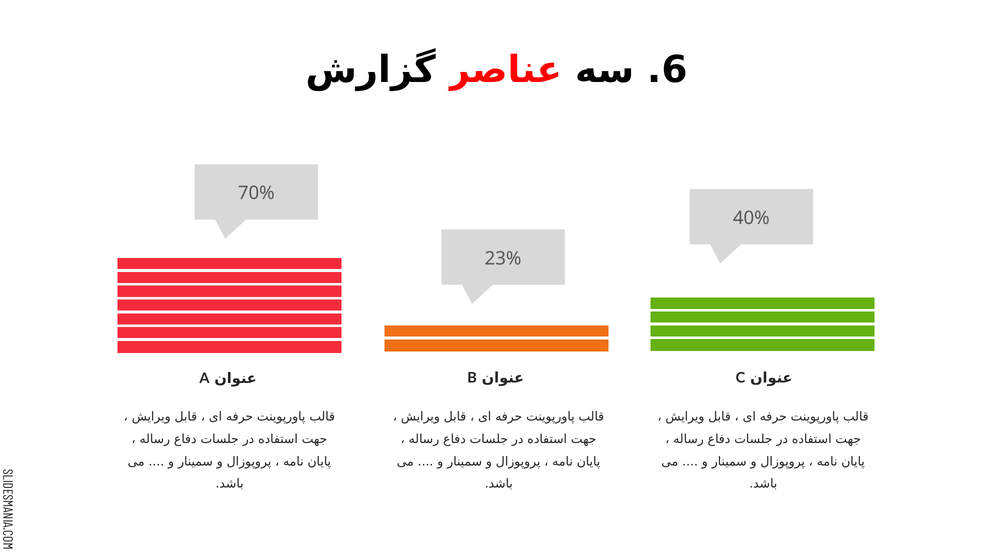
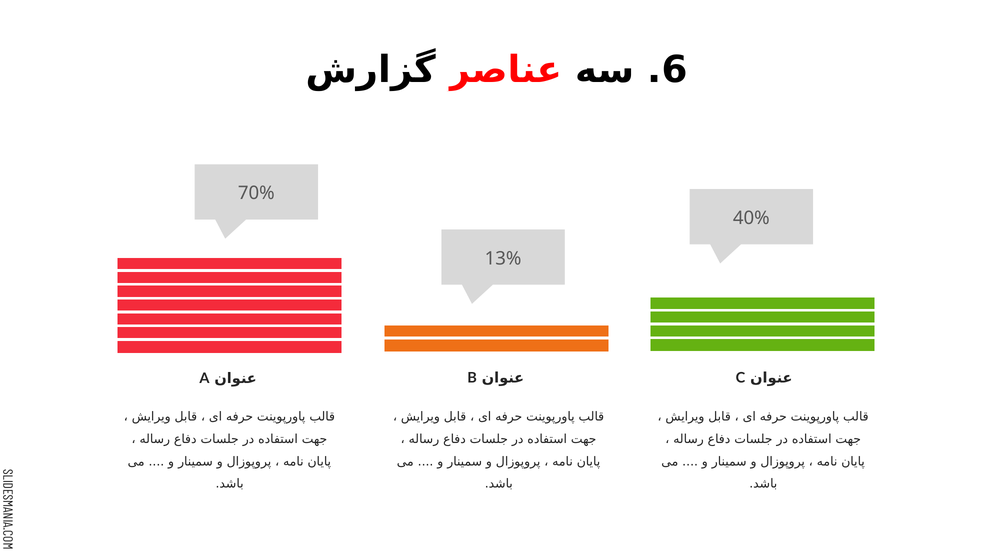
23%: 23% -> 13%
